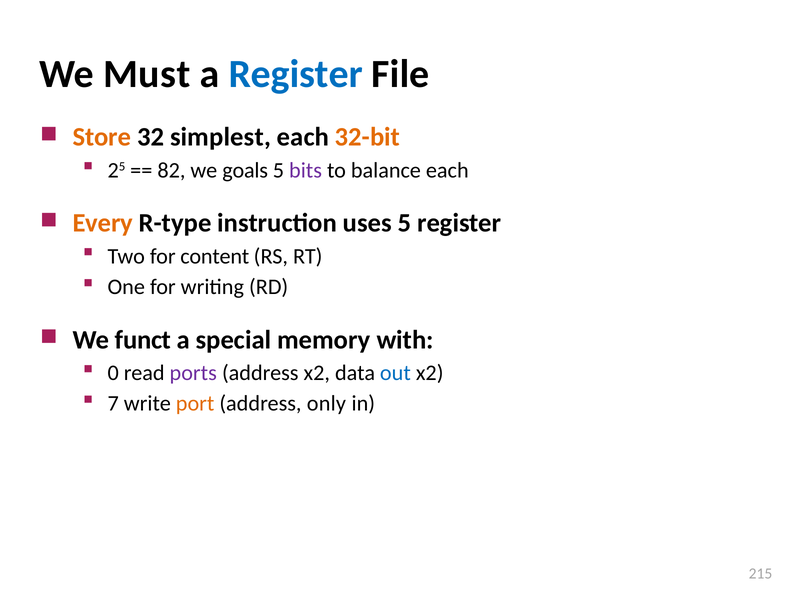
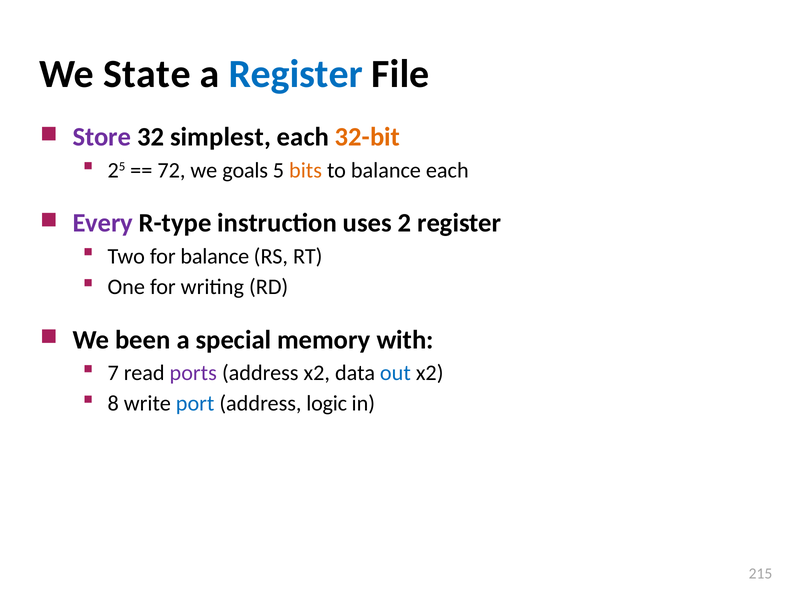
Must: Must -> State
Store colour: orange -> purple
82: 82 -> 72
bits colour: purple -> orange
Every colour: orange -> purple
uses 5: 5 -> 2
for content: content -> balance
funct: funct -> been
0: 0 -> 7
7: 7 -> 8
port colour: orange -> blue
only: only -> logic
